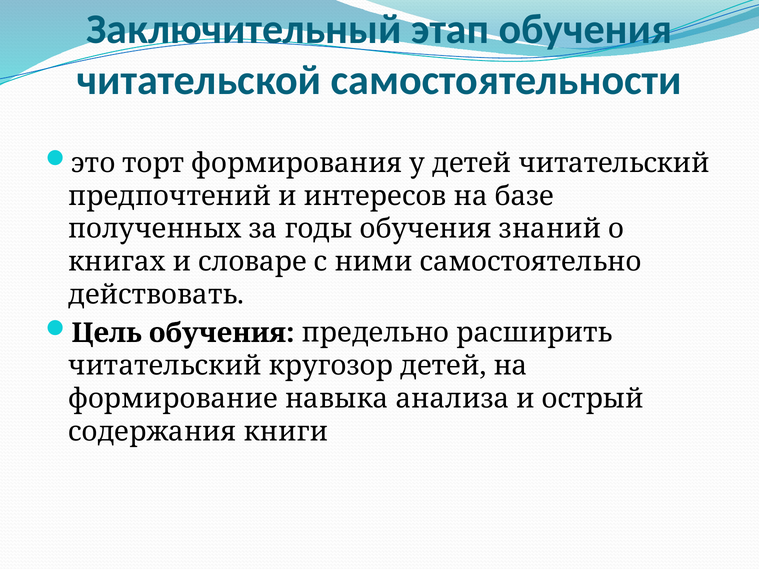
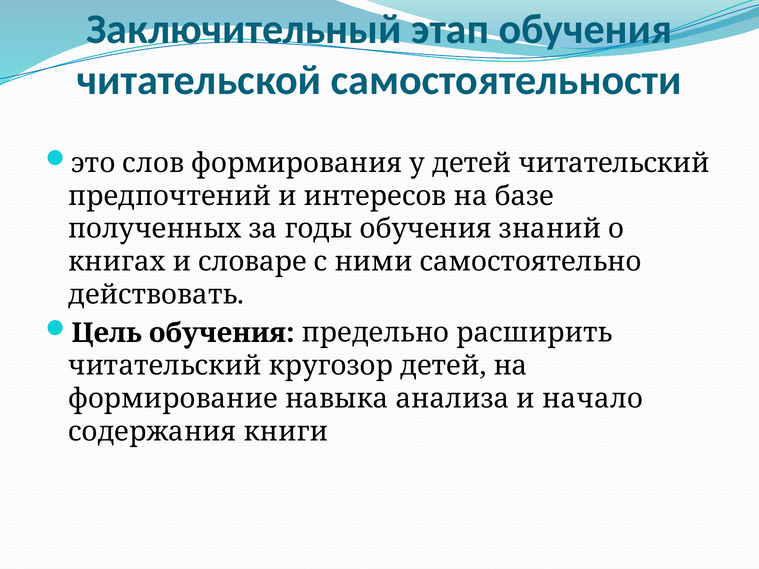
торт: торт -> слов
острый: острый -> начало
